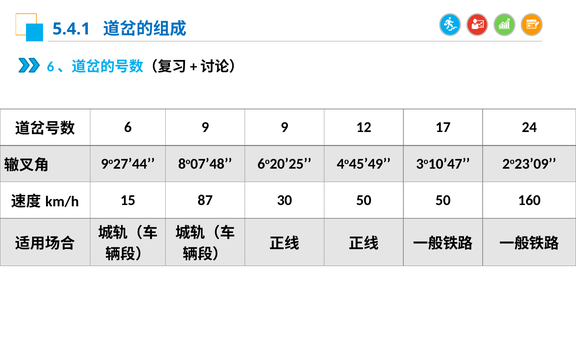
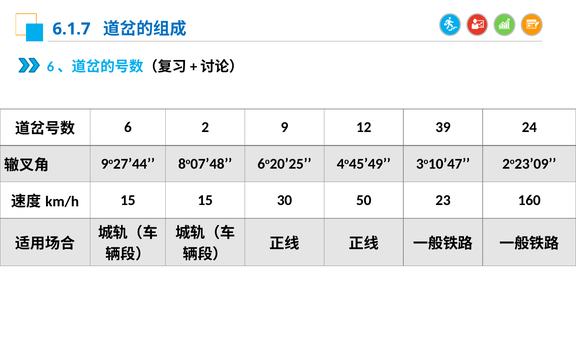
5.4.1: 5.4.1 -> 6.1.7
6 9: 9 -> 2
17: 17 -> 39
15 87: 87 -> 15
50 50: 50 -> 23
